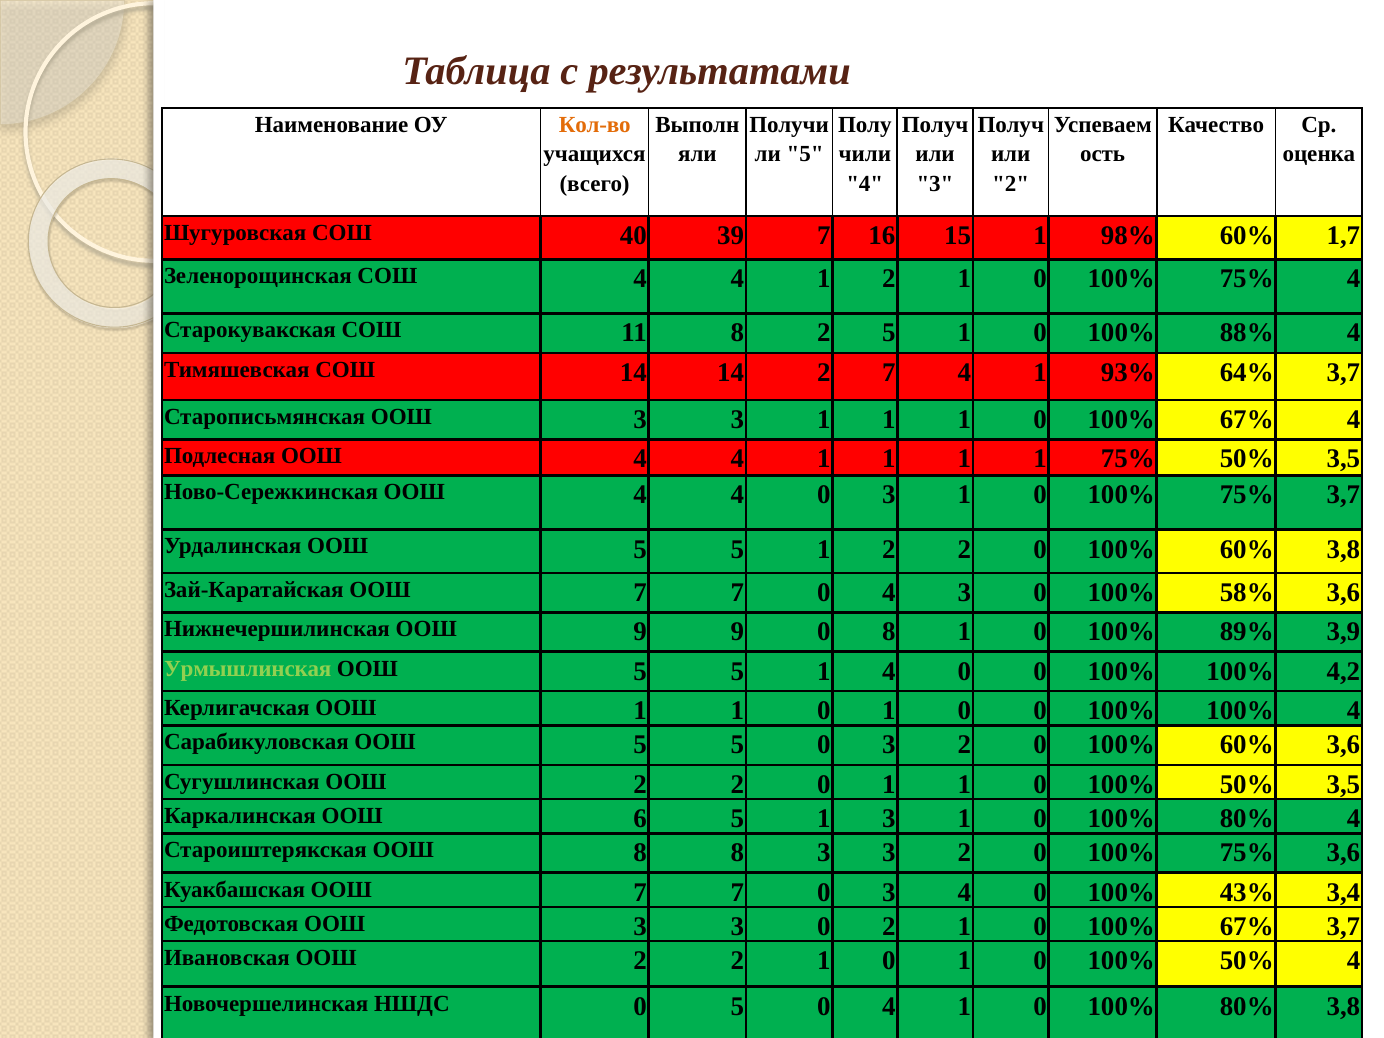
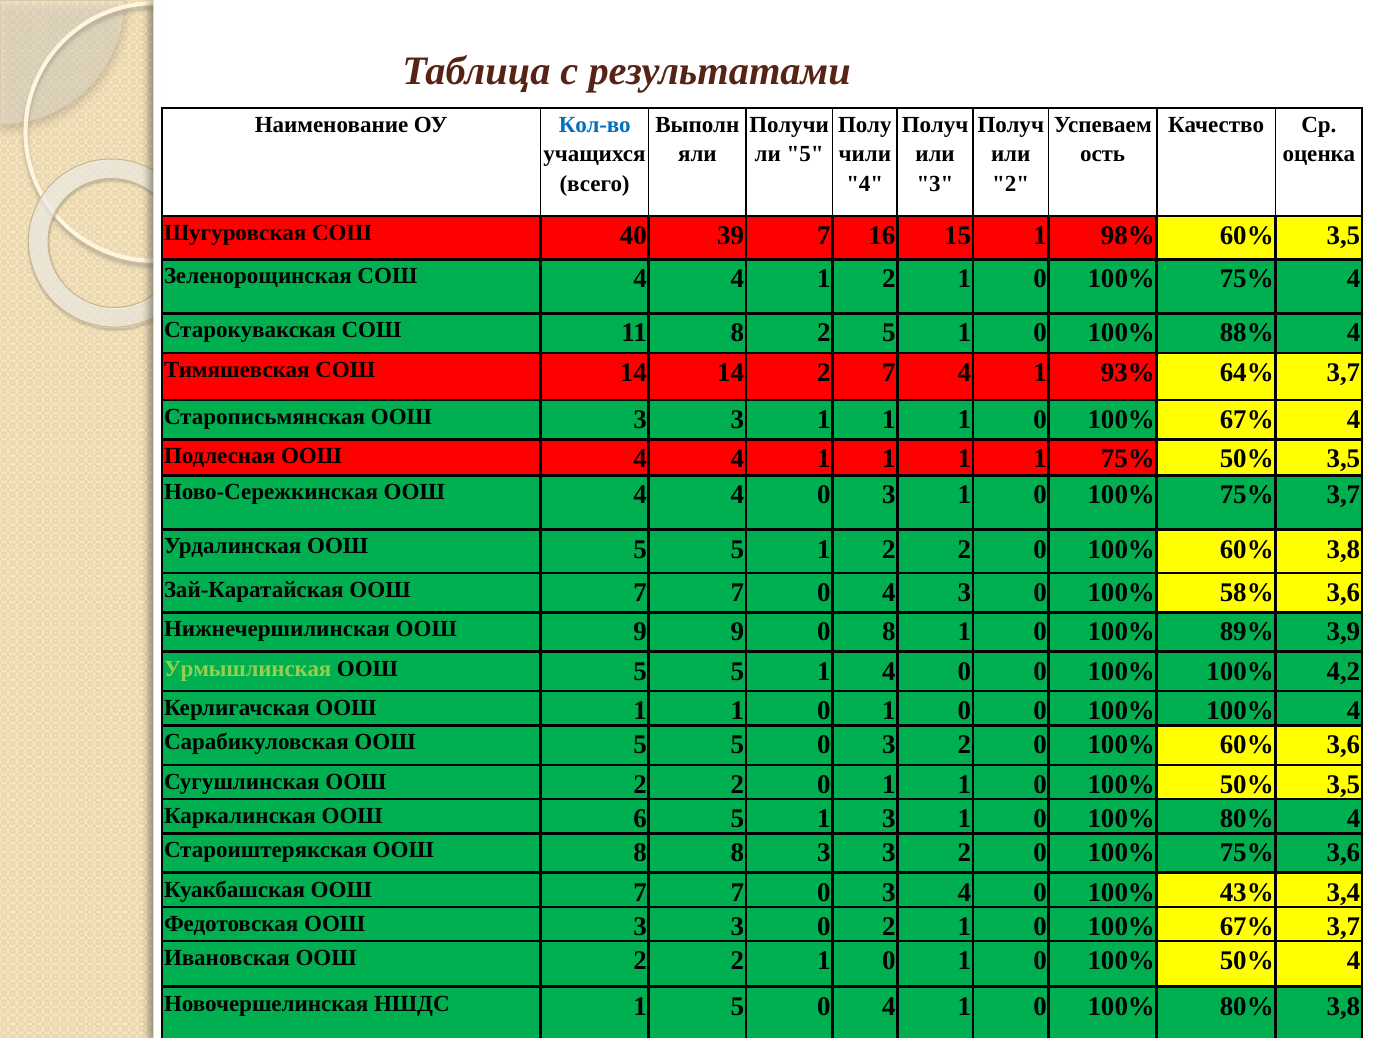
Кол-во colour: orange -> blue
60% 1,7: 1,7 -> 3,5
НШДС 0: 0 -> 1
